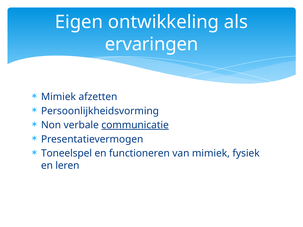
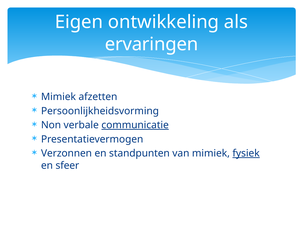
Toneelspel: Toneelspel -> Verzonnen
functioneren: functioneren -> standpunten
fysiek underline: none -> present
leren: leren -> sfeer
